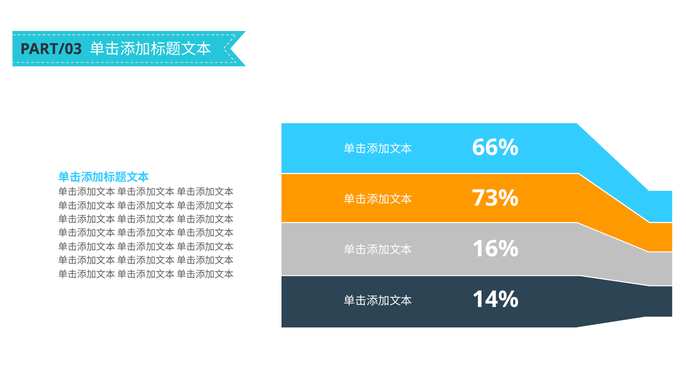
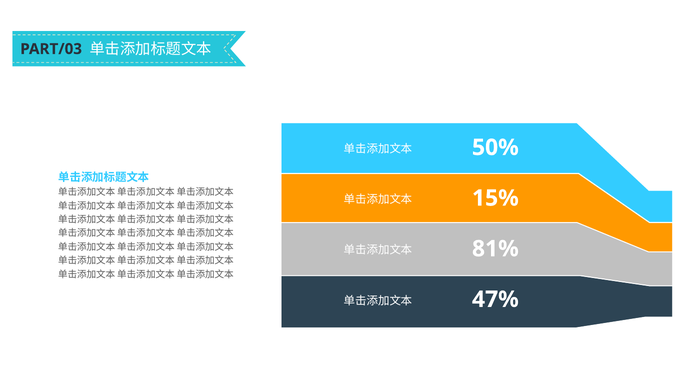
66%: 66% -> 50%
73%: 73% -> 15%
16%: 16% -> 81%
14%: 14% -> 47%
